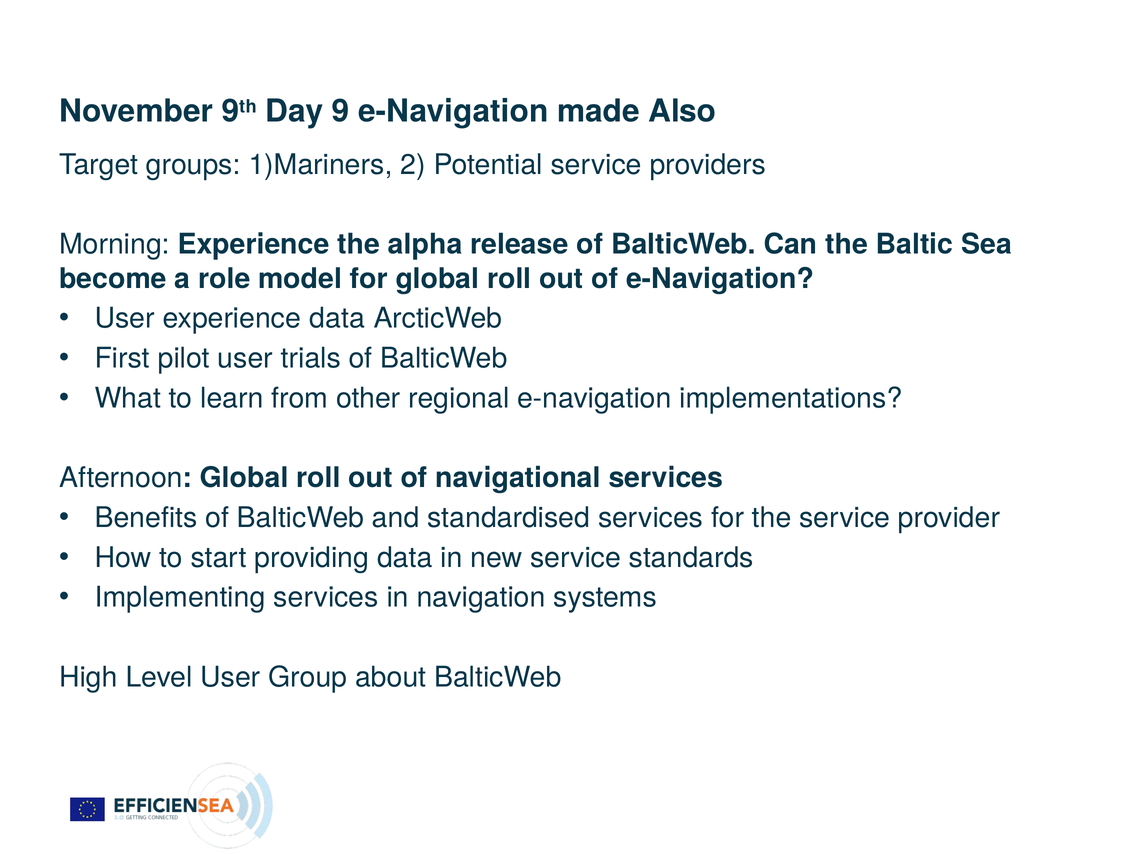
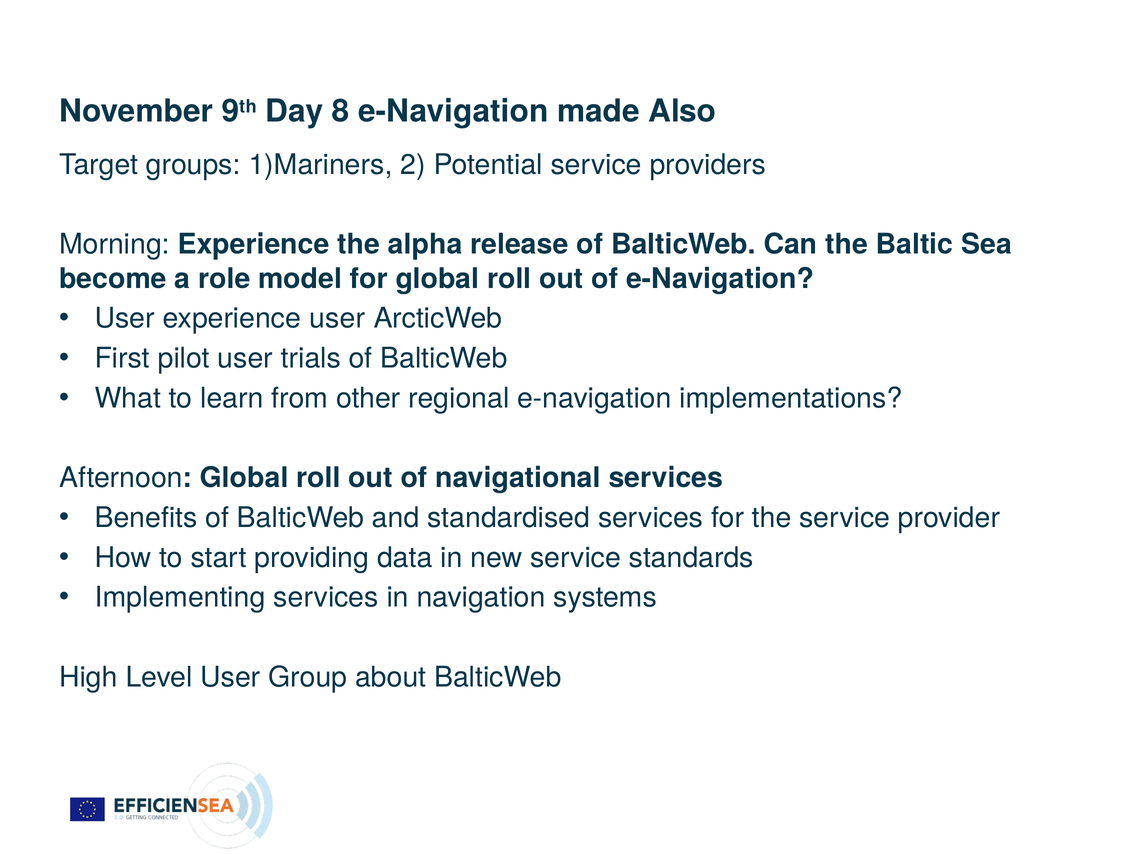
9: 9 -> 8
experience data: data -> user
